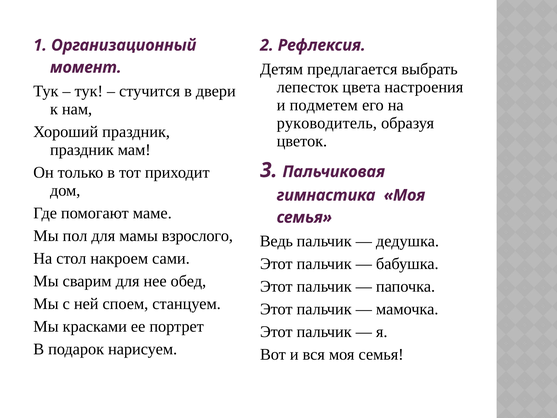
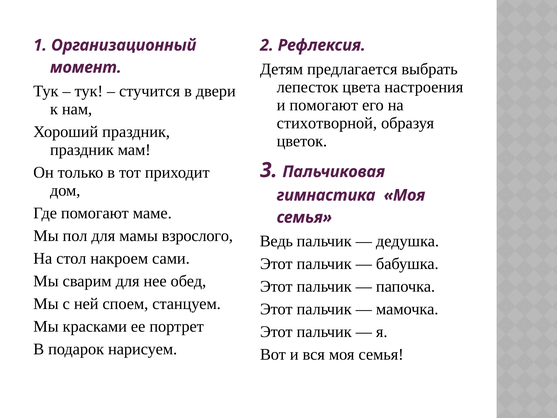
и подметем: подметем -> помогают
руководитель: руководитель -> стихотворной
